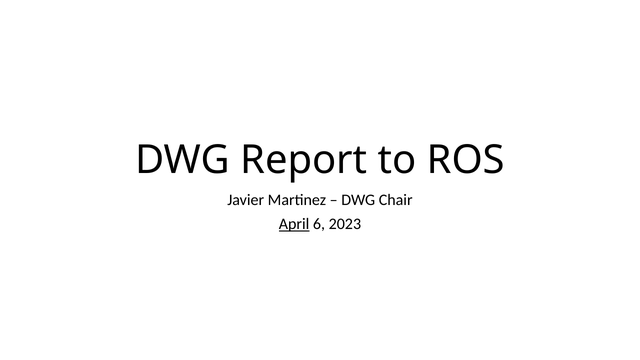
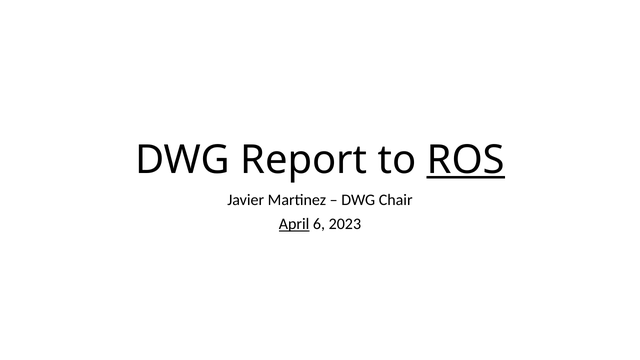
ROS underline: none -> present
